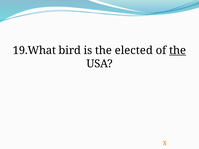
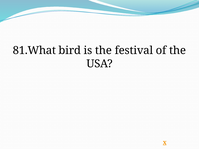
19.What: 19.What -> 81.What
elected: elected -> festival
the at (178, 50) underline: present -> none
